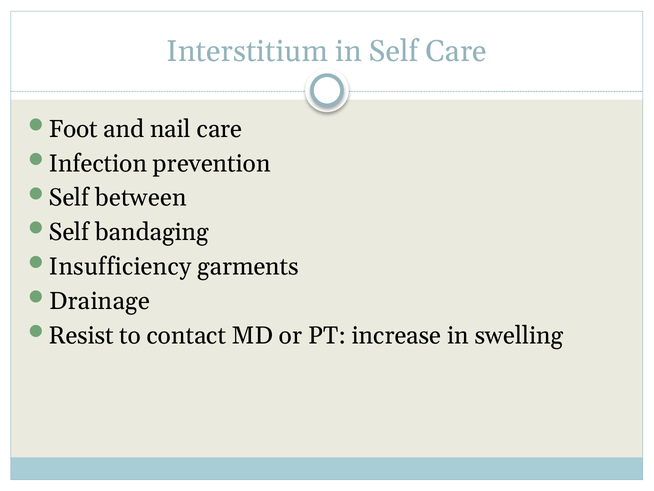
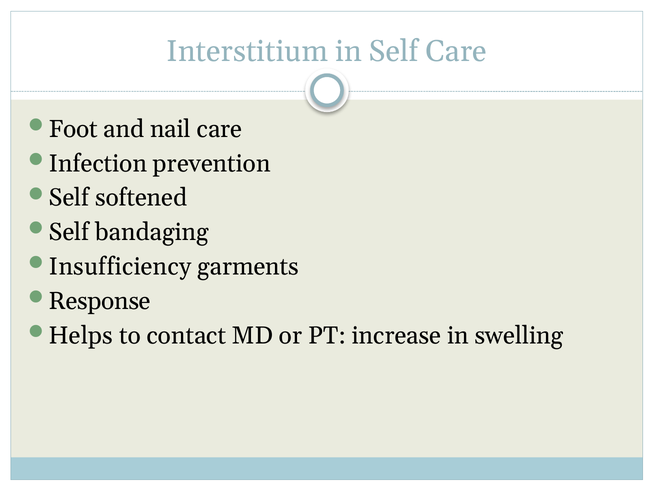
between: between -> softened
Drainage: Drainage -> Response
Resist: Resist -> Helps
